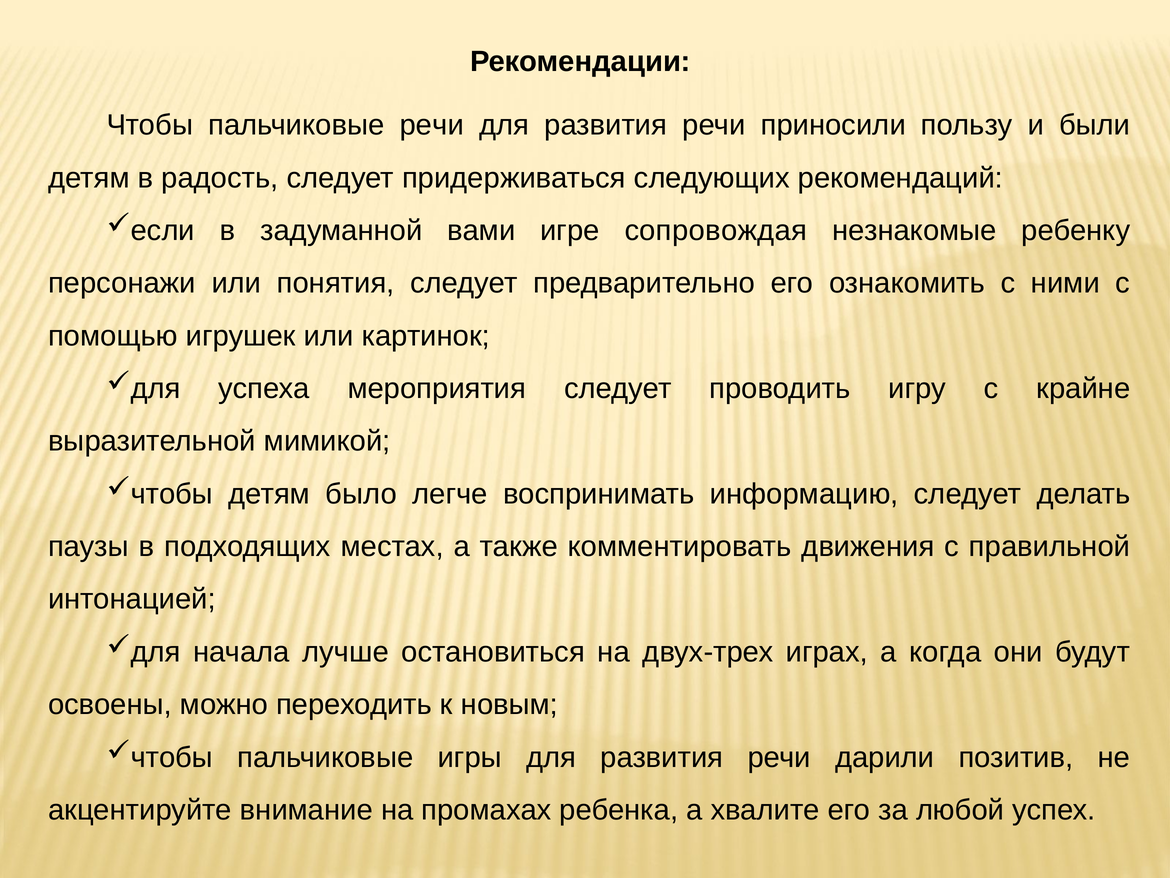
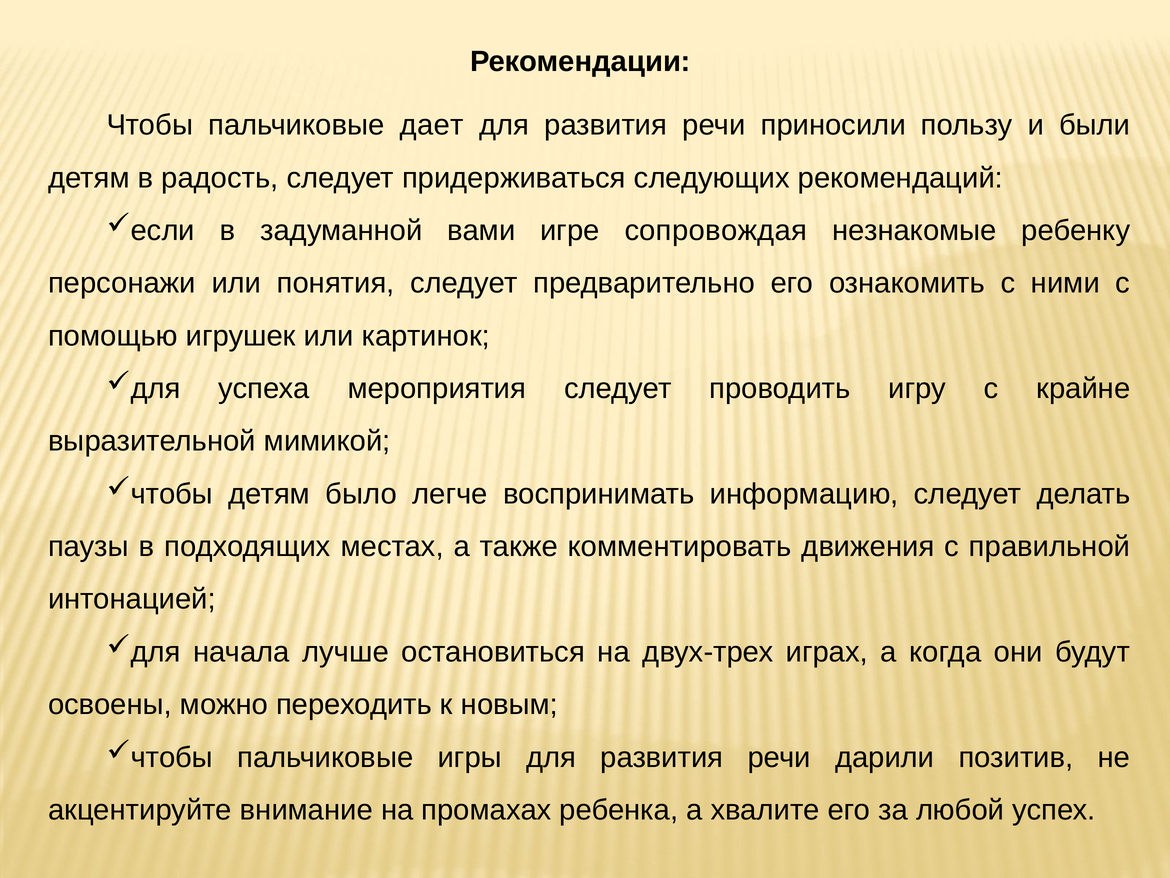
пальчиковые речи: речи -> дает
